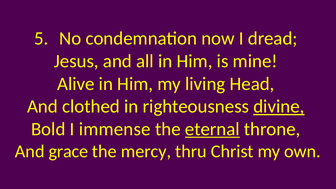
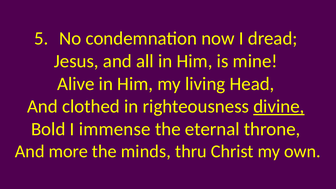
eternal underline: present -> none
grace: grace -> more
mercy: mercy -> minds
